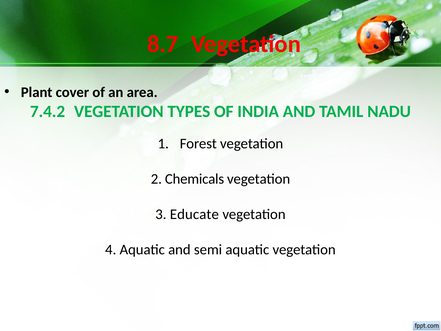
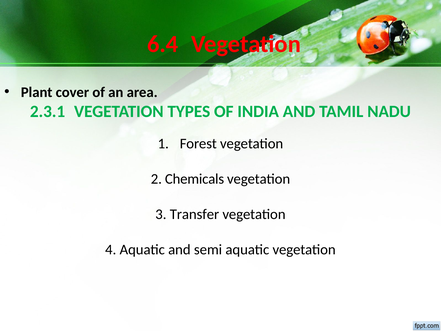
8.7: 8.7 -> 6.4
7.4.2: 7.4.2 -> 2.3.1
Educate: Educate -> Transfer
